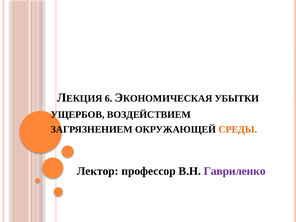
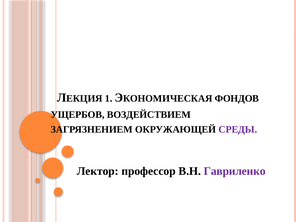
6: 6 -> 1
УБЫТКИ: УБЫТКИ -> ФОНДОВ
СРЕДЫ colour: orange -> purple
